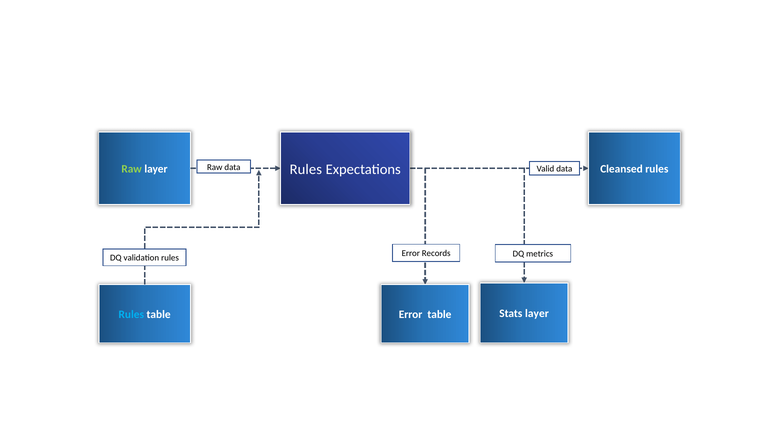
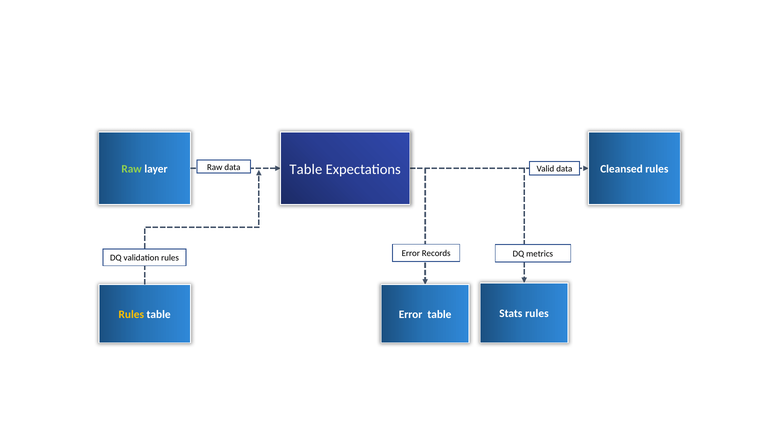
data Rules: Rules -> Table
Stats layer: layer -> rules
Rules at (131, 315) colour: light blue -> yellow
